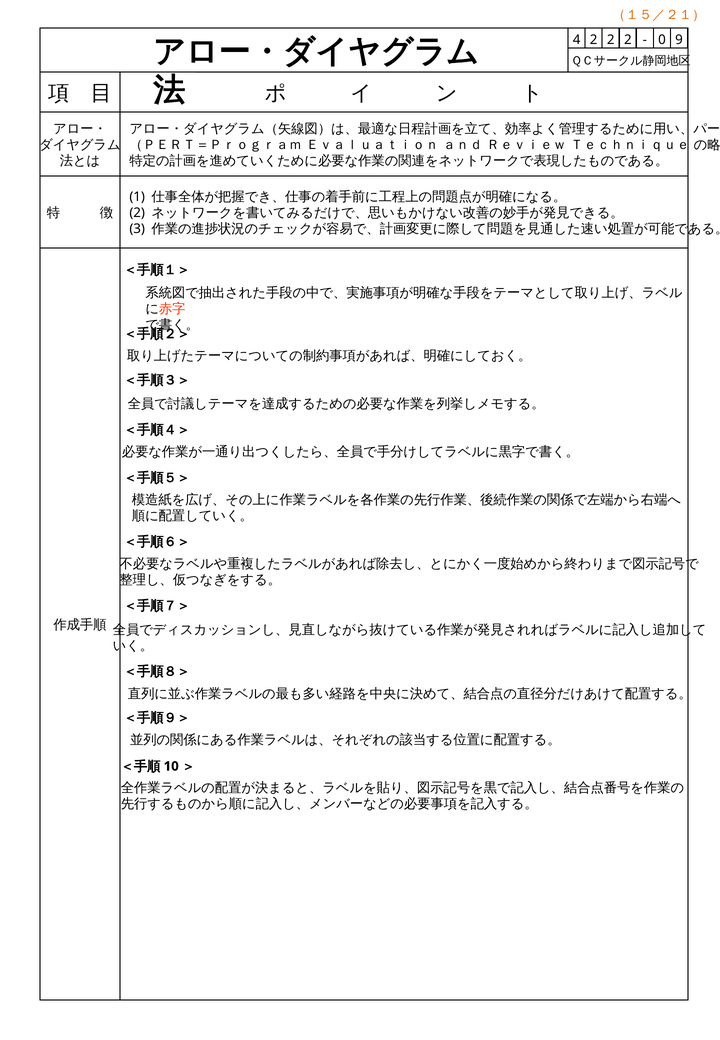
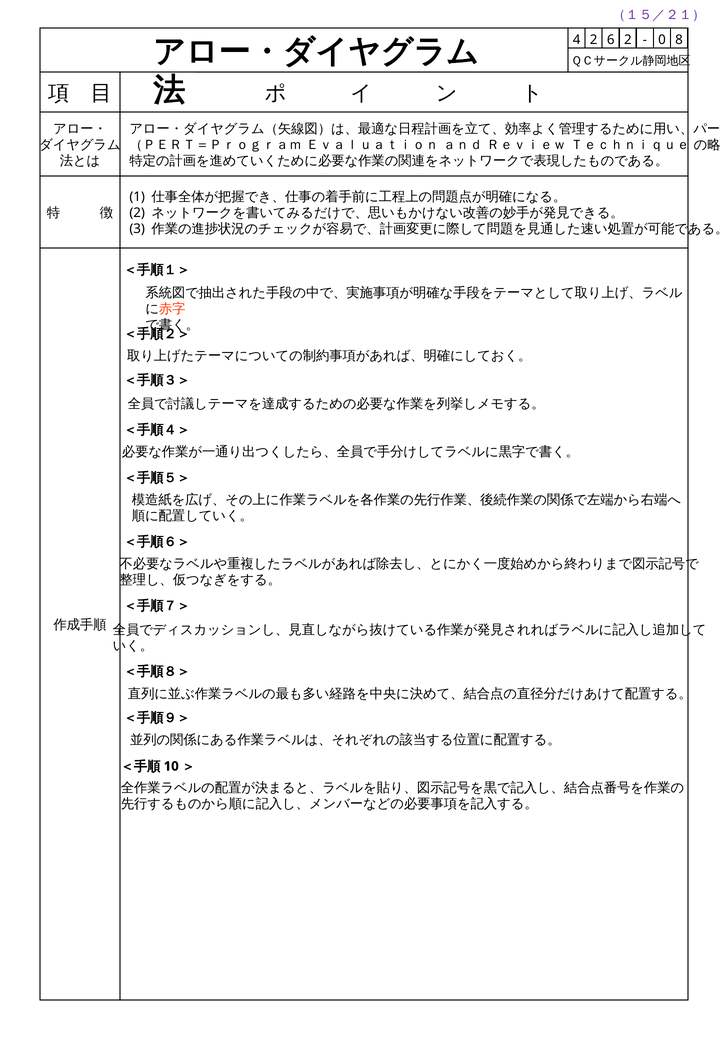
（１５／２１） colour: orange -> purple
4 2 2: 2 -> 6
9: 9 -> 8
